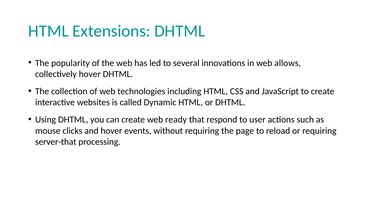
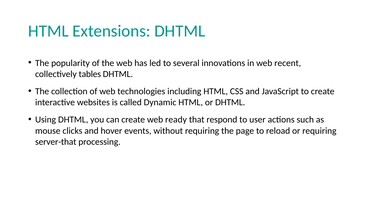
allows: allows -> recent
collectively hover: hover -> tables
